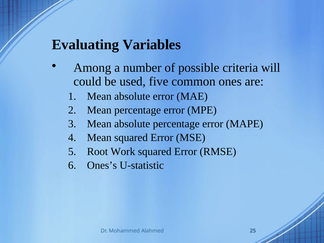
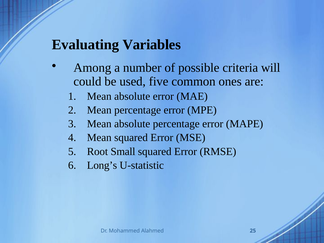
Work: Work -> Small
Ones’s: Ones’s -> Long’s
